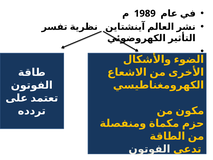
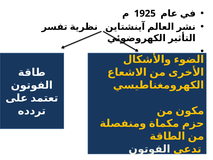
1989: 1989 -> 1925
